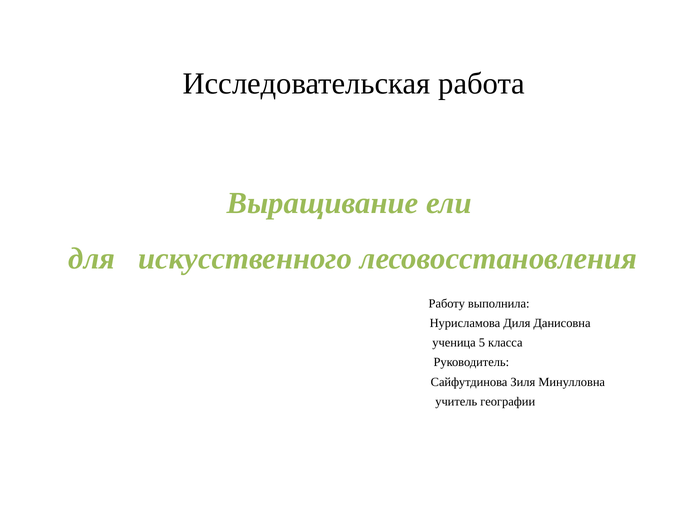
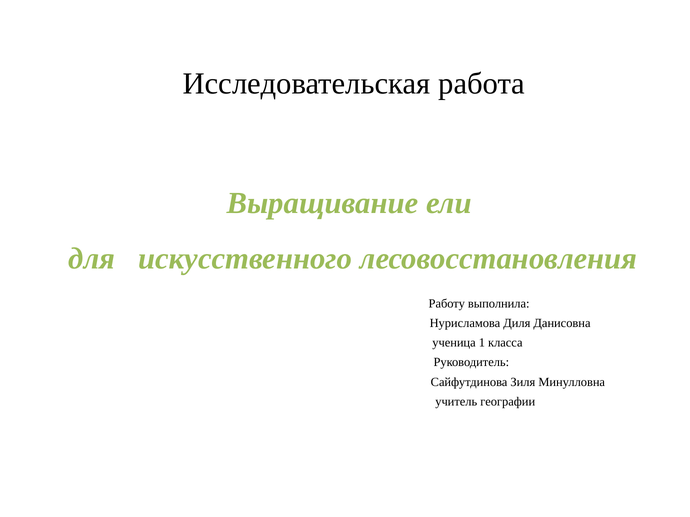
5: 5 -> 1
